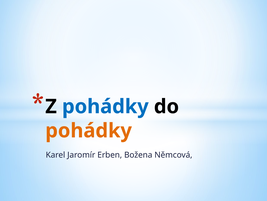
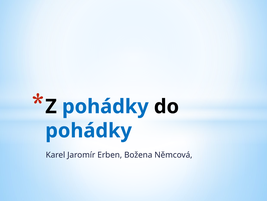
pohádky at (89, 130) colour: orange -> blue
